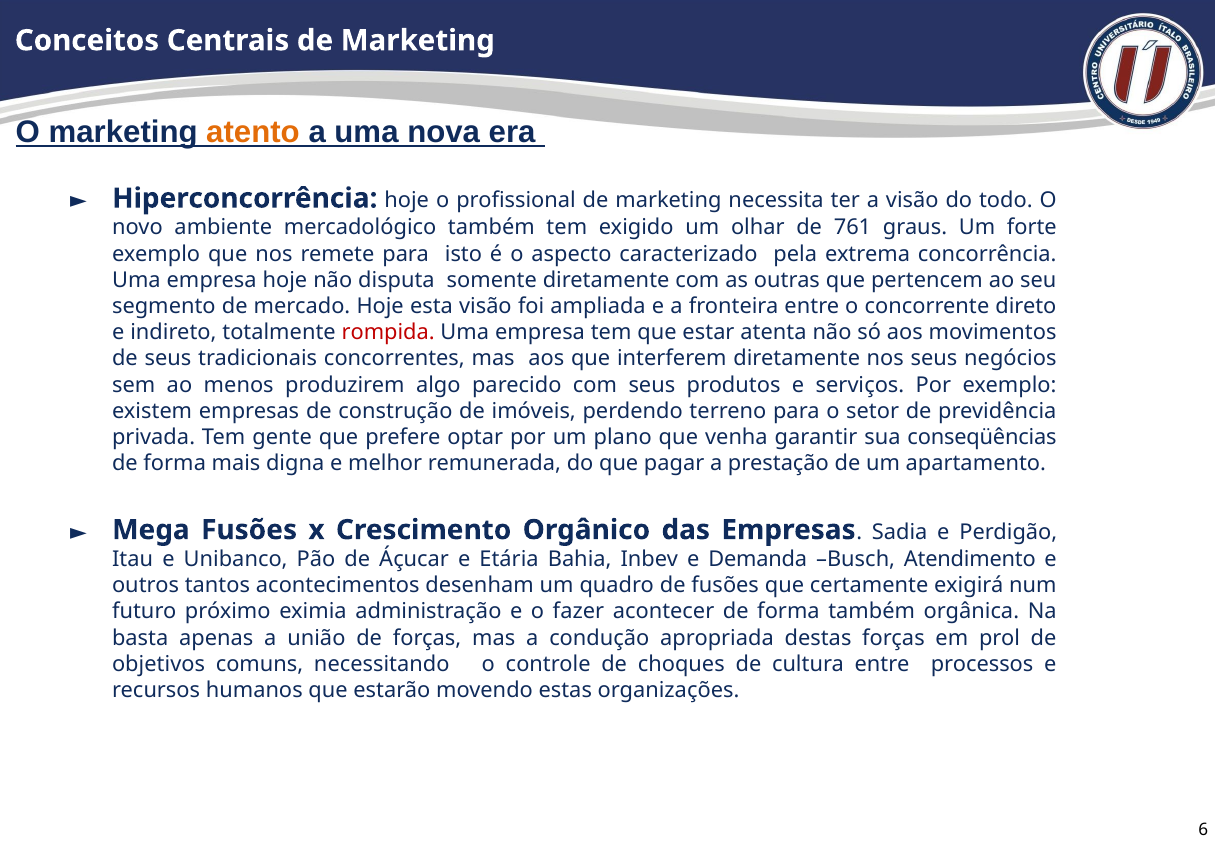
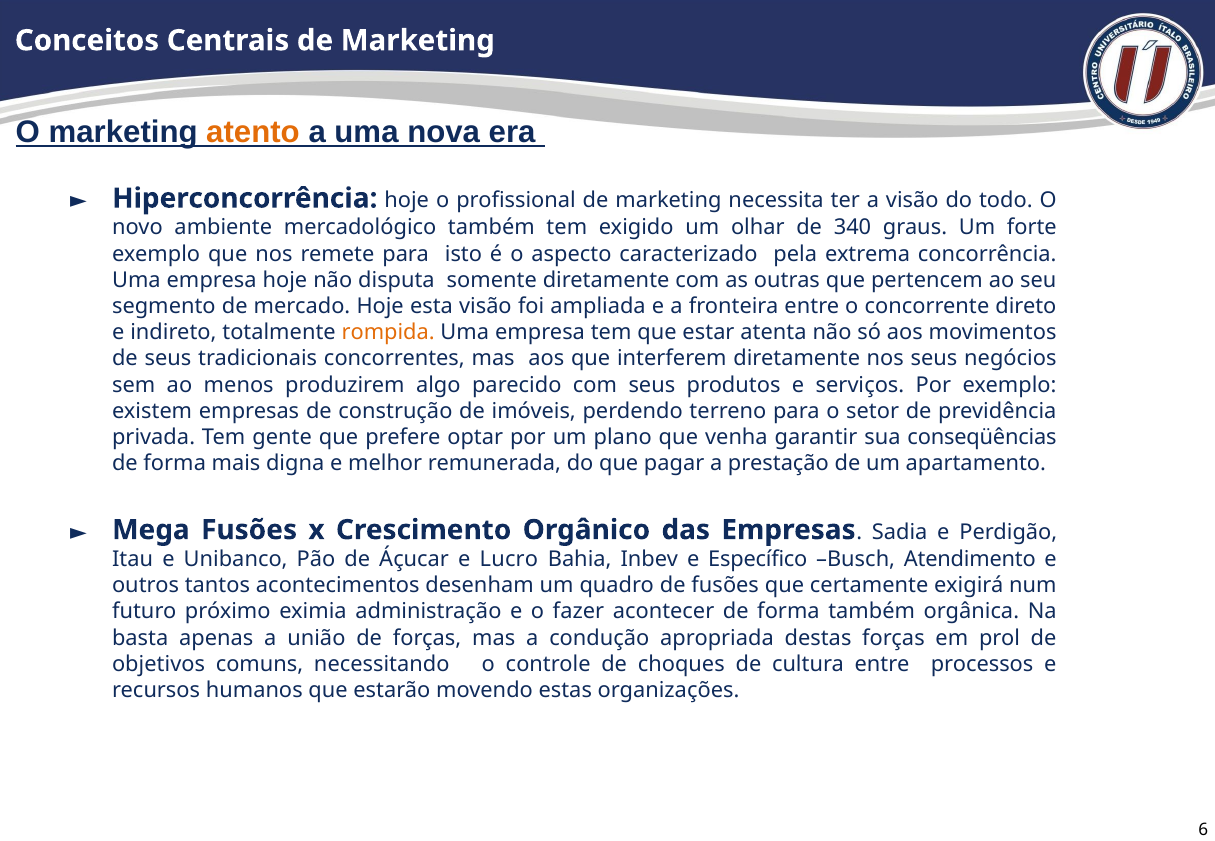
761: 761 -> 340
rompida colour: red -> orange
Etária: Etária -> Lucro
Demanda: Demanda -> Específico
